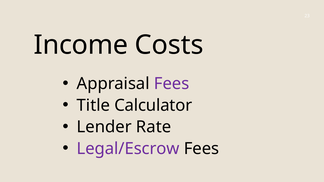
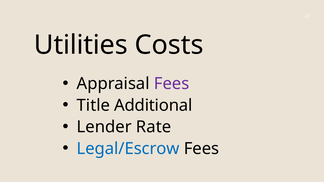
Income: Income -> Utilities
Calculator: Calculator -> Additional
Legal/Escrow colour: purple -> blue
